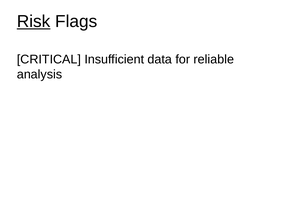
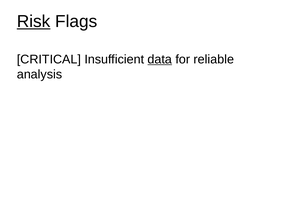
data underline: none -> present
